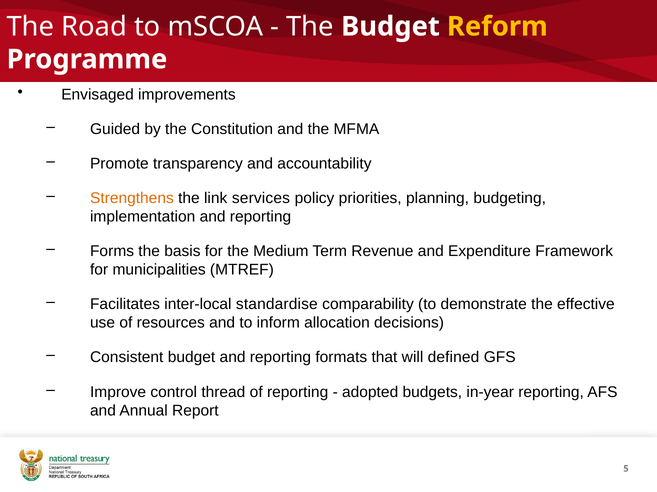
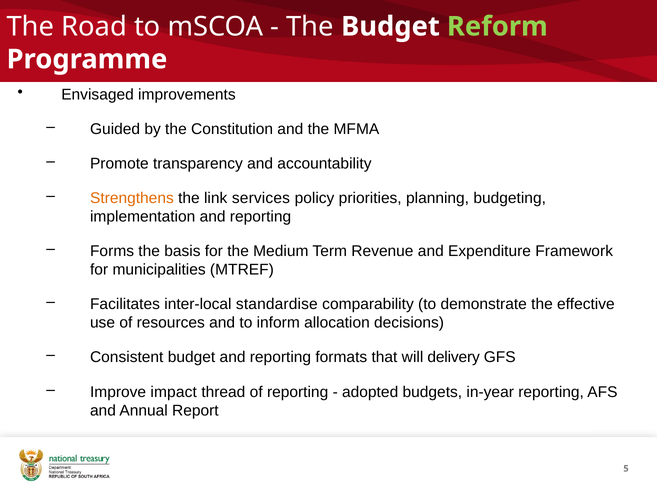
Reform colour: yellow -> light green
defined: defined -> delivery
control: control -> impact
